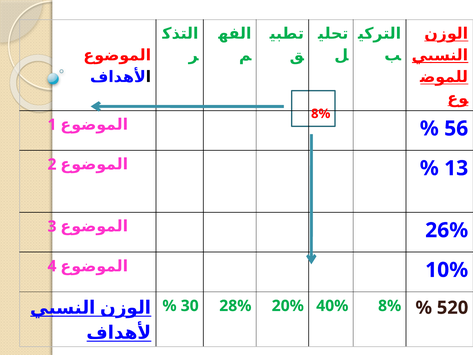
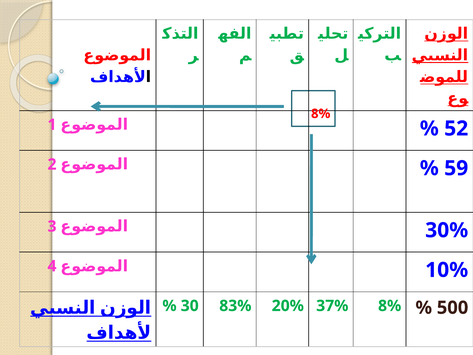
56: 56 -> 52
13: 13 -> 59
26%: 26% -> 30%
28%: 28% -> 83%
40%: 40% -> 37%
520: 520 -> 500
